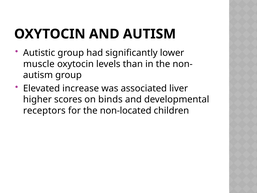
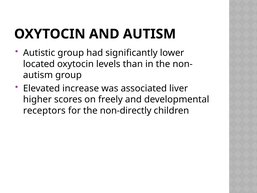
muscle: muscle -> located
binds: binds -> freely
non-located: non-located -> non-directly
